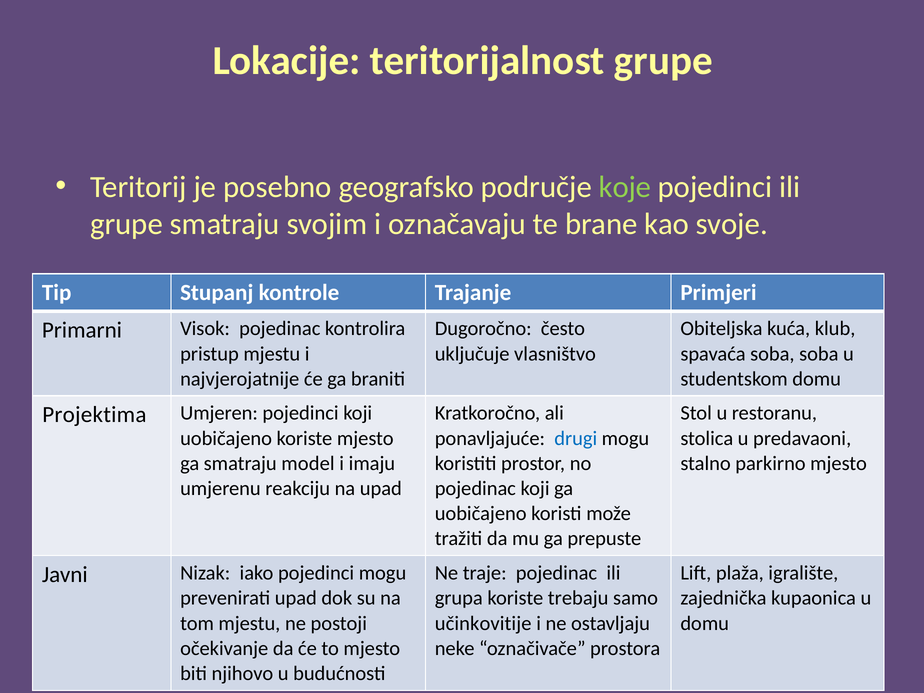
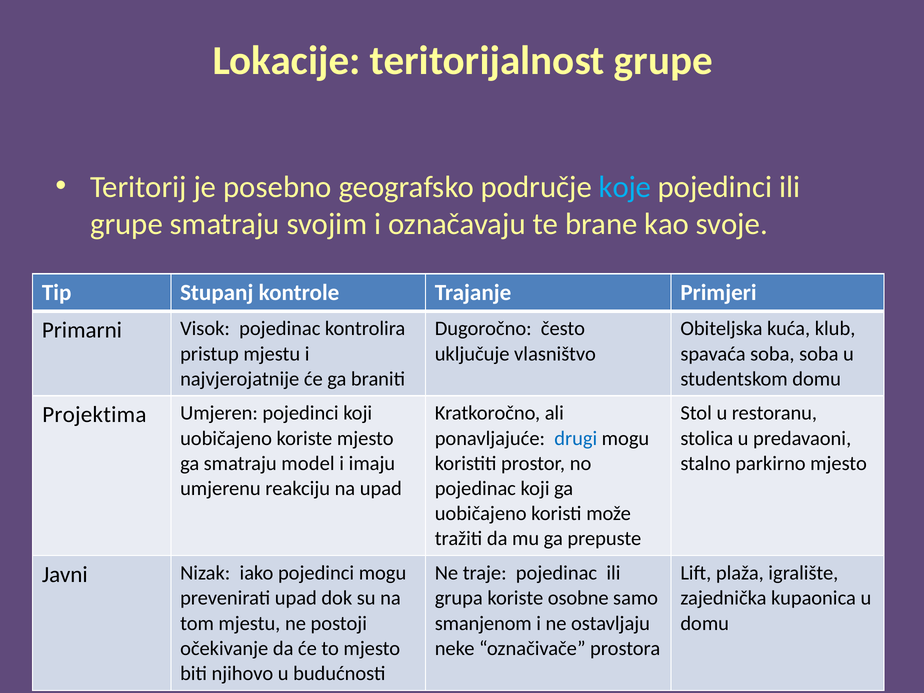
koje colour: light green -> light blue
trebaju: trebaju -> osobne
učinkovitije: učinkovitije -> smanjenom
